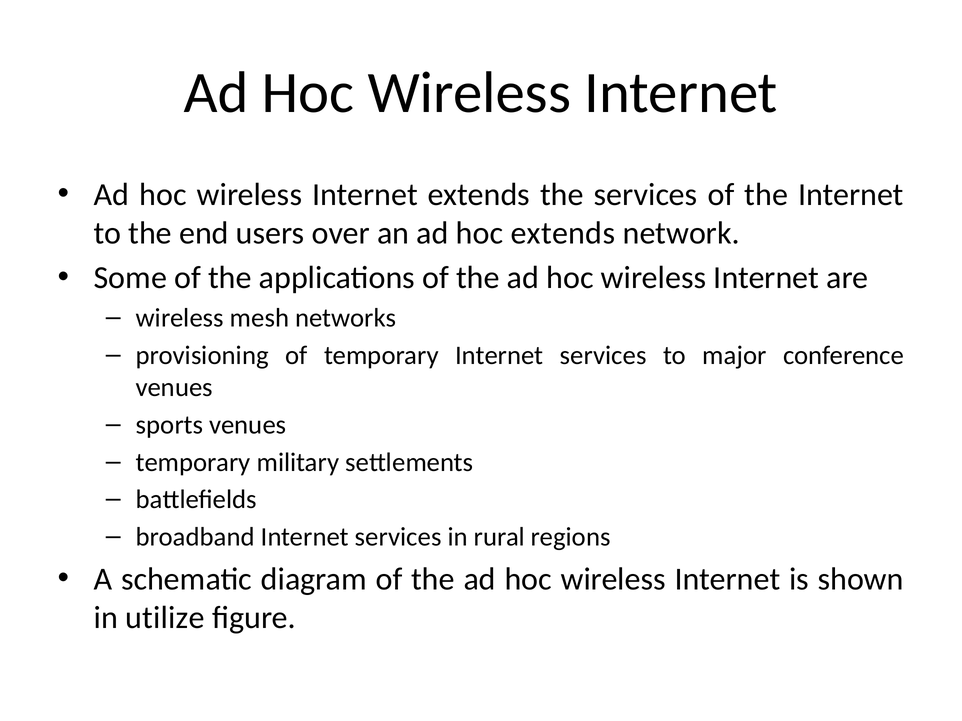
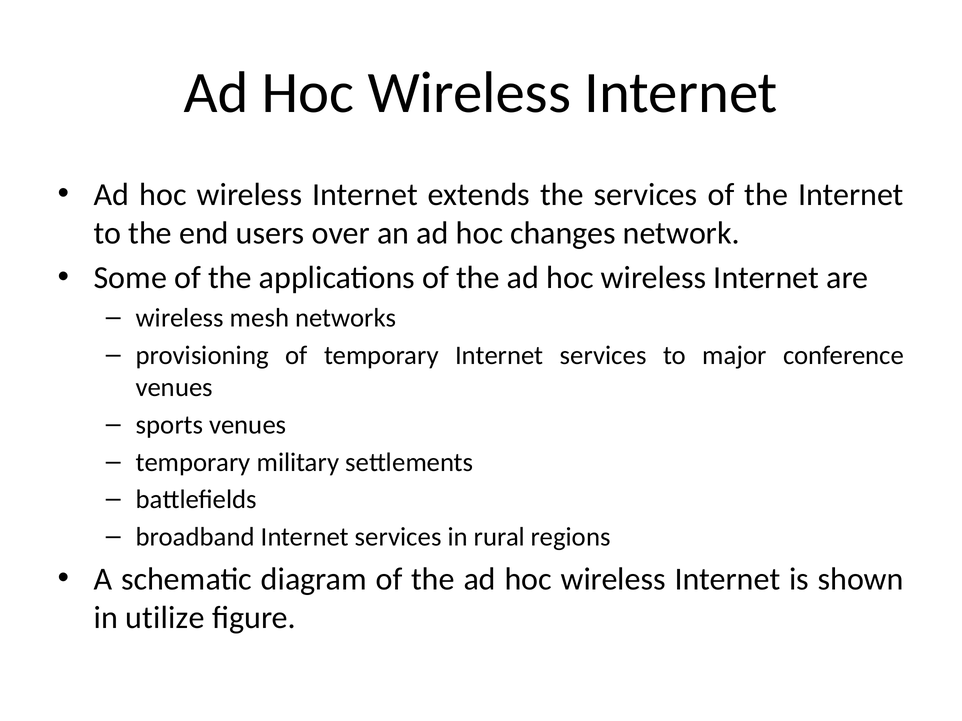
hoc extends: extends -> changes
